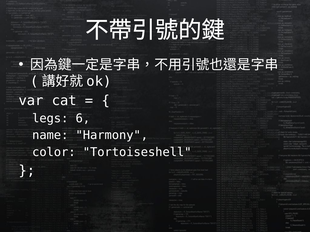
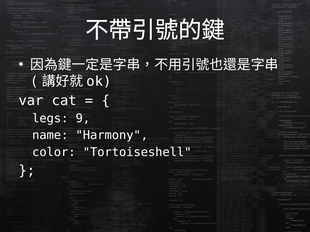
6: 6 -> 9
